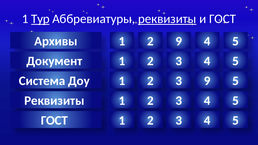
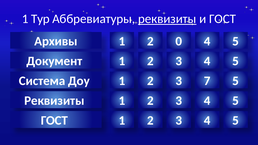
Тур underline: present -> none
2 9: 9 -> 0
3 9: 9 -> 7
